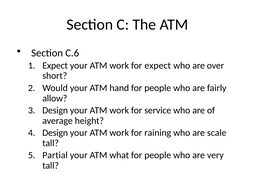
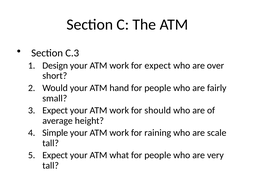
C.6: C.6 -> C.3
Expect at (55, 66): Expect -> Design
allow: allow -> small
Design at (55, 111): Design -> Expect
service: service -> should
Design at (55, 133): Design -> Simple
Partial at (55, 155): Partial -> Expect
